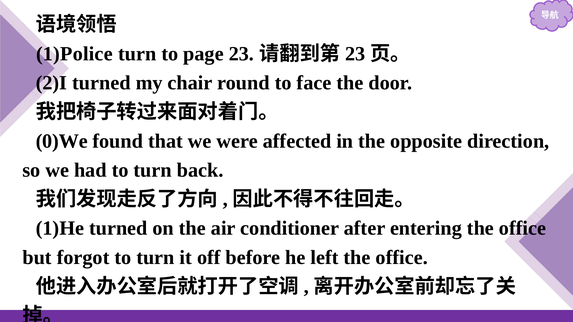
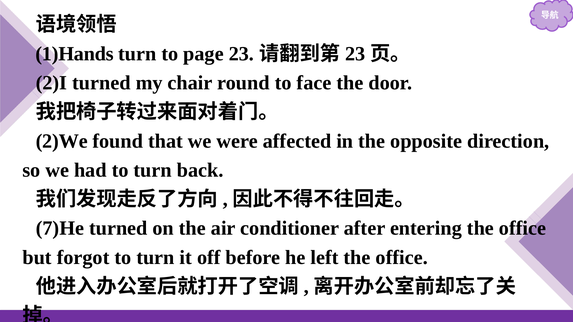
1)Police: 1)Police -> 1)Hands
0)We: 0)We -> 2)We
1)He: 1)He -> 7)He
